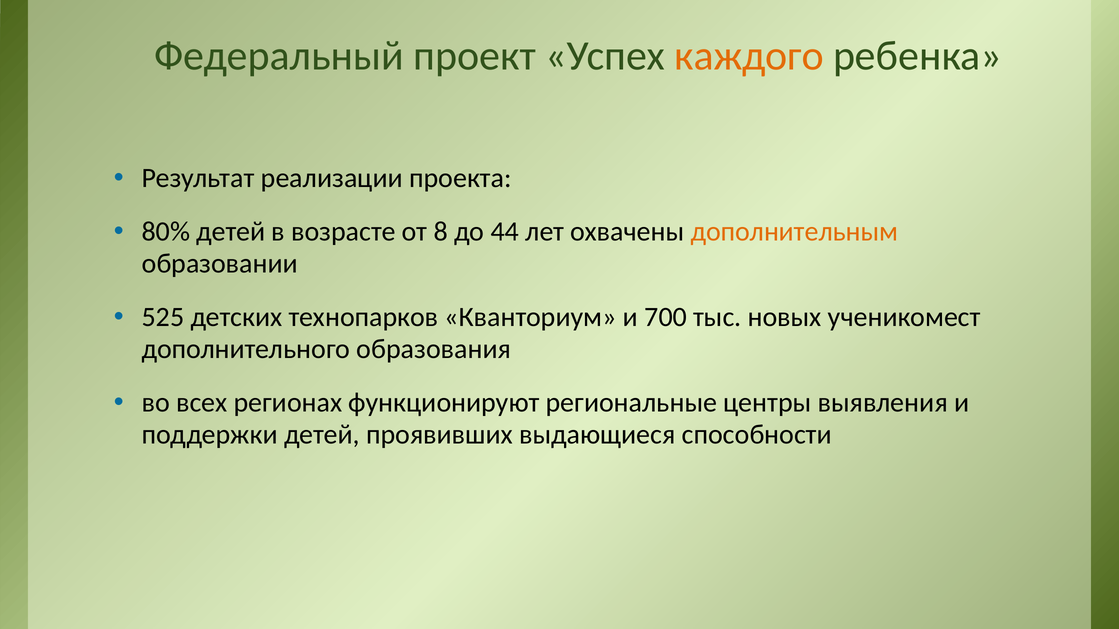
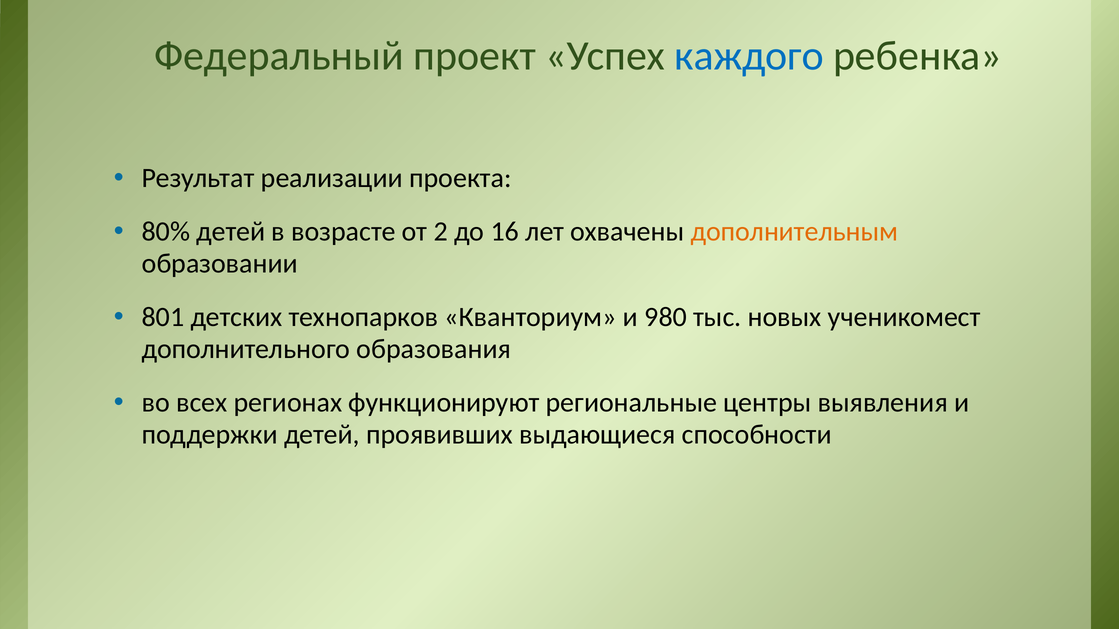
каждого colour: orange -> blue
8: 8 -> 2
44: 44 -> 16
525: 525 -> 801
700: 700 -> 980
